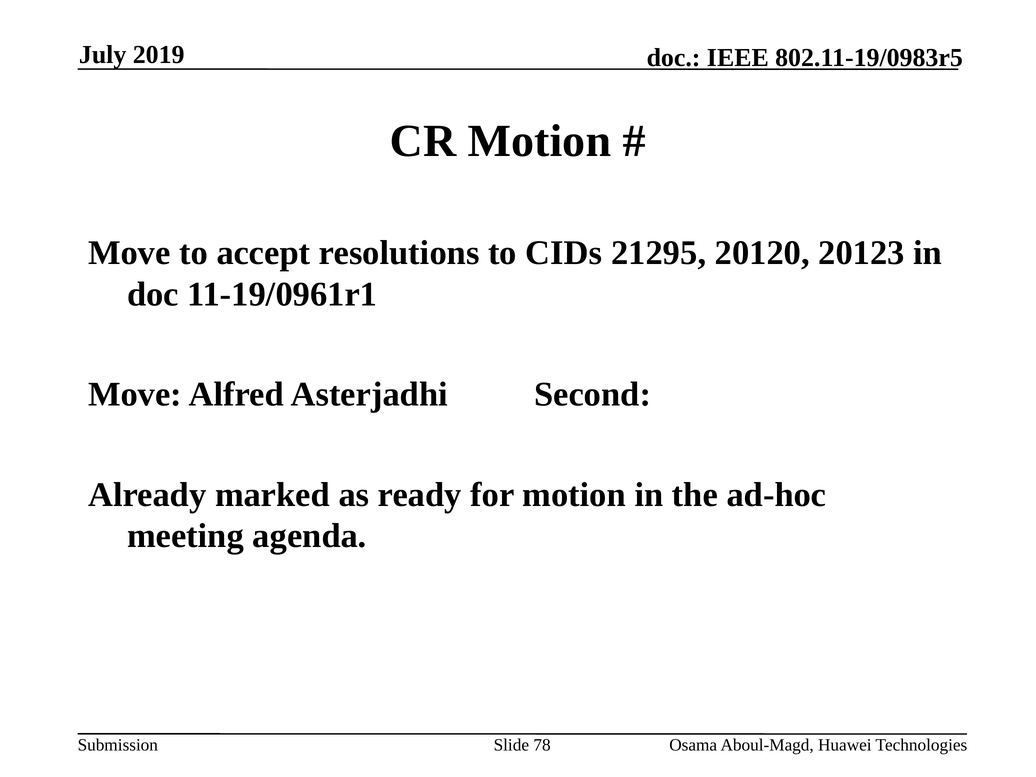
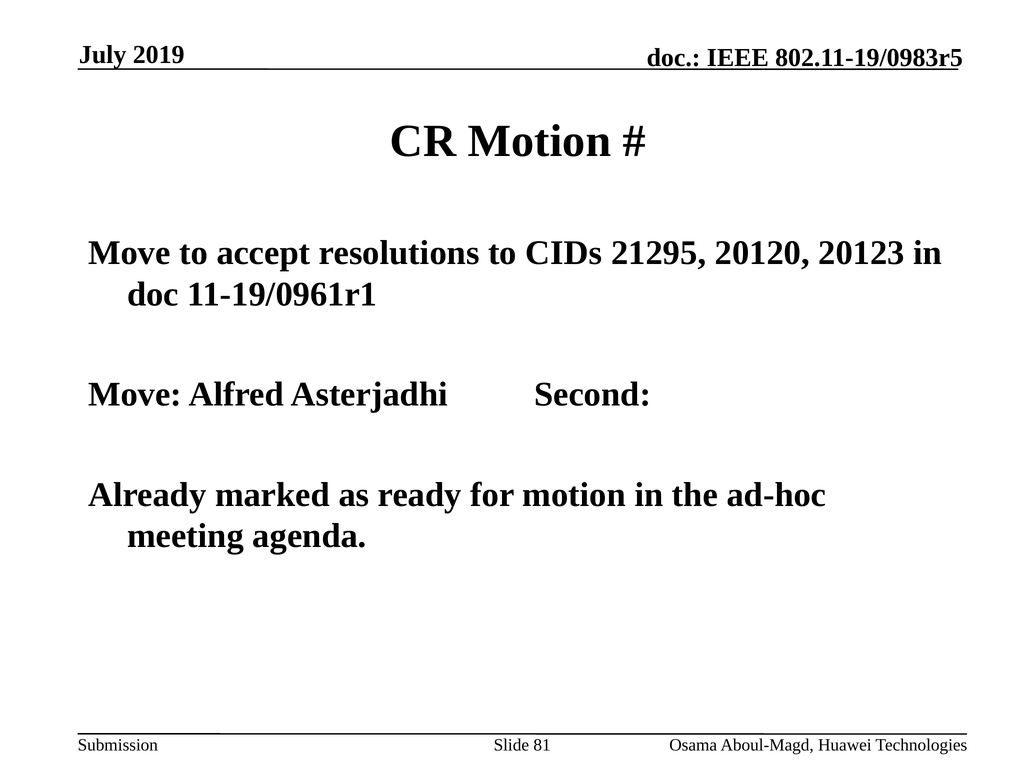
78: 78 -> 81
